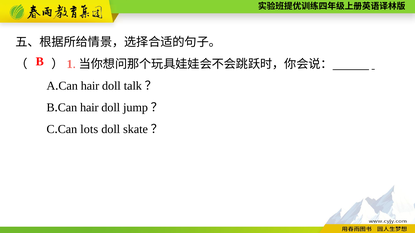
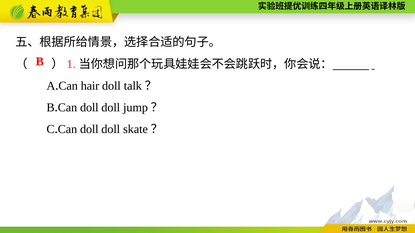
hair at (89, 108): hair -> doll
lots at (89, 130): lots -> doll
